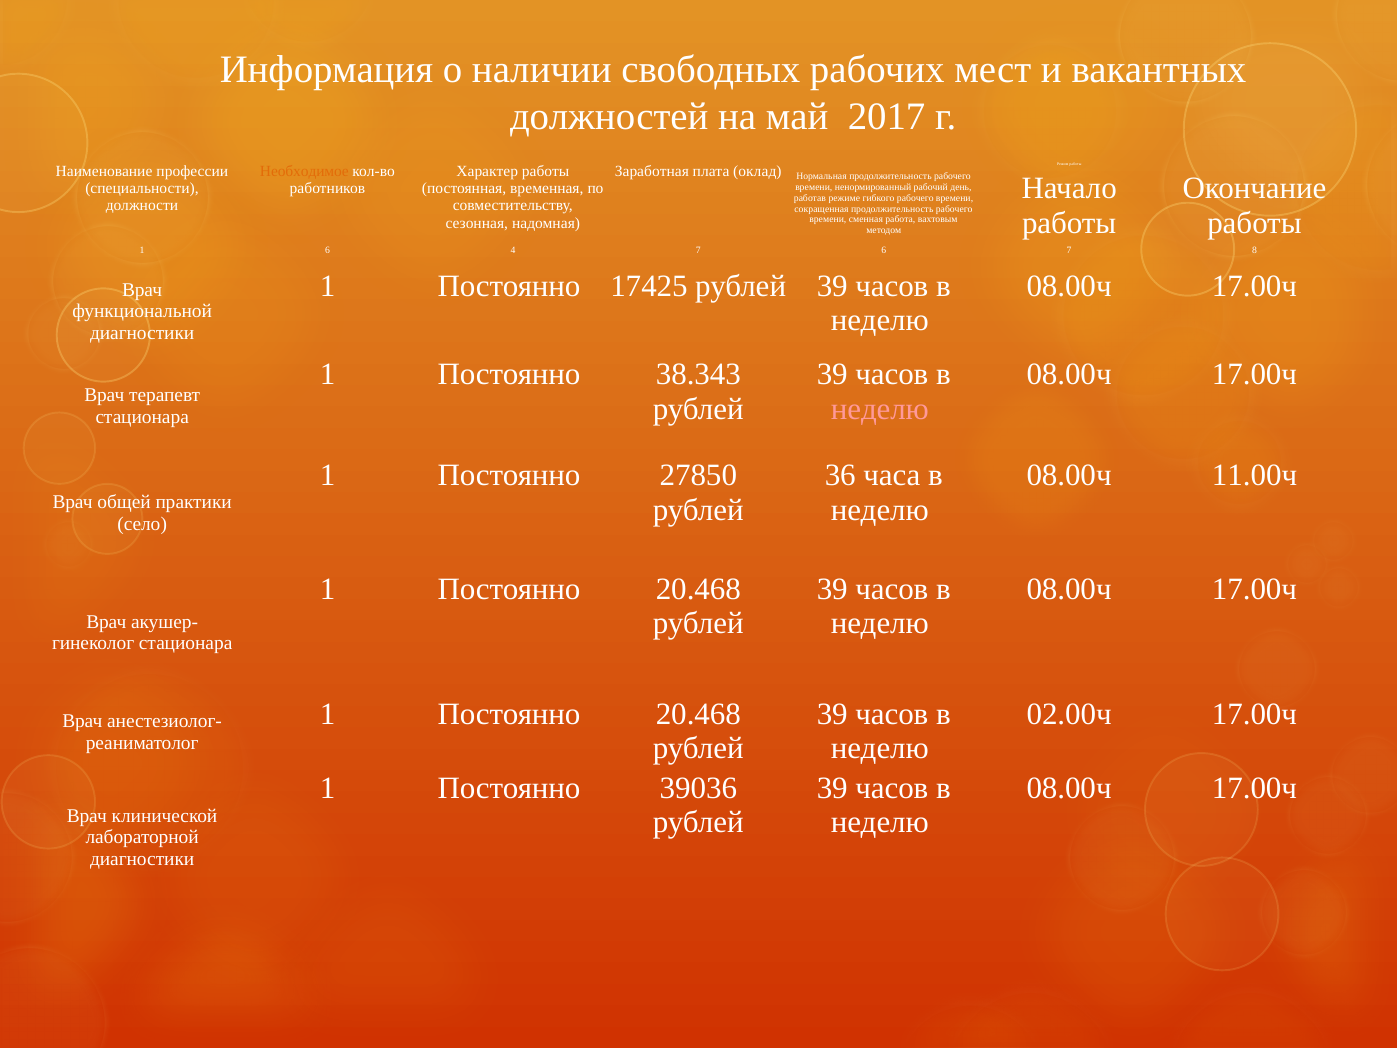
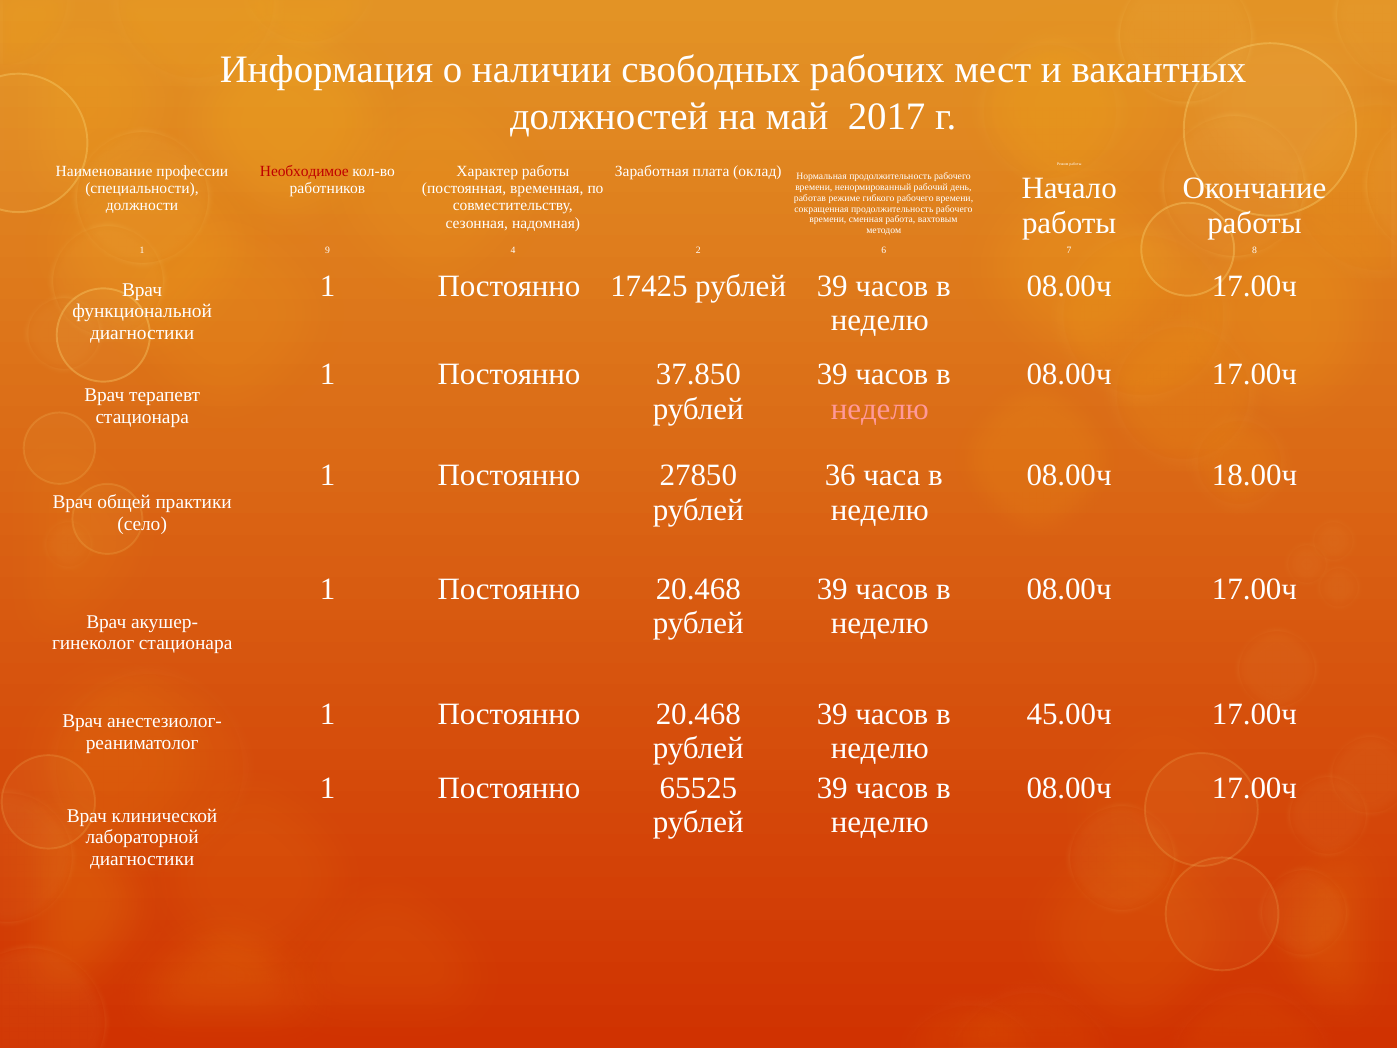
Необходимое colour: orange -> red
1 6: 6 -> 9
4 7: 7 -> 2
38.343: 38.343 -> 37.850
11.00ч: 11.00ч -> 18.00ч
02.00ч: 02.00ч -> 45.00ч
39036: 39036 -> 65525
